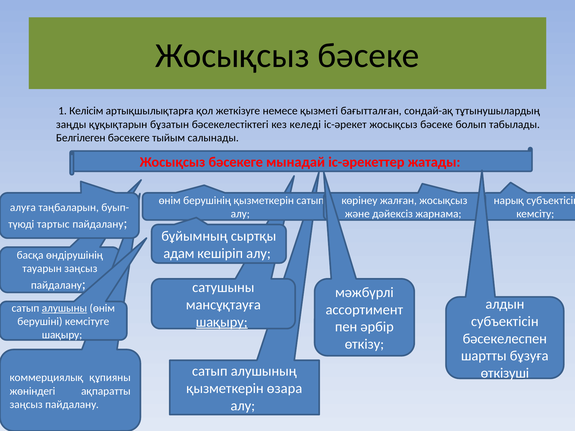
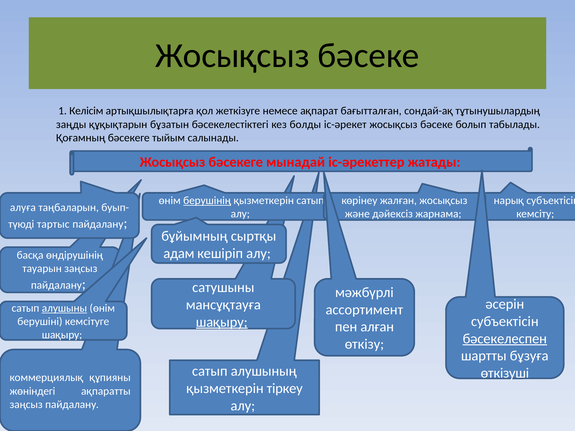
қызметі: қызметі -> ақпарат
келеді: келеді -> болды
Белгілеген: Белгілеген -> Қоғамның
берушінің underline: none -> present
алдын: алдын -> әсерін
әрбір: әрбір -> алған
бәсекелеспен underline: none -> present
өзара: өзара -> тіркеу
